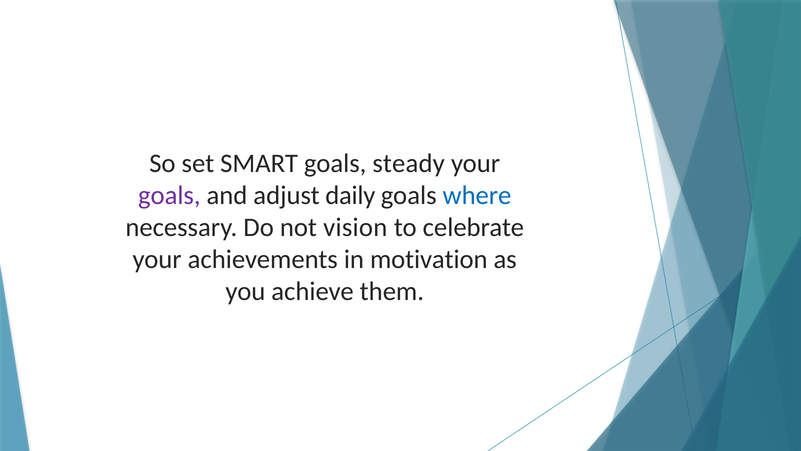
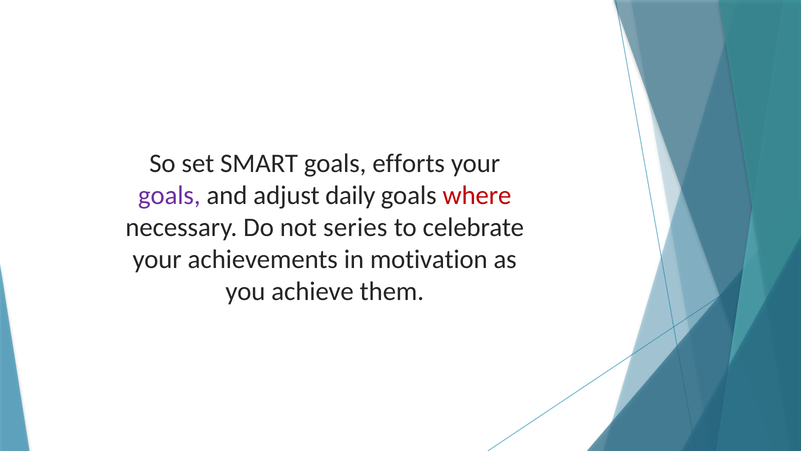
steady: steady -> efforts
where colour: blue -> red
vision: vision -> series
